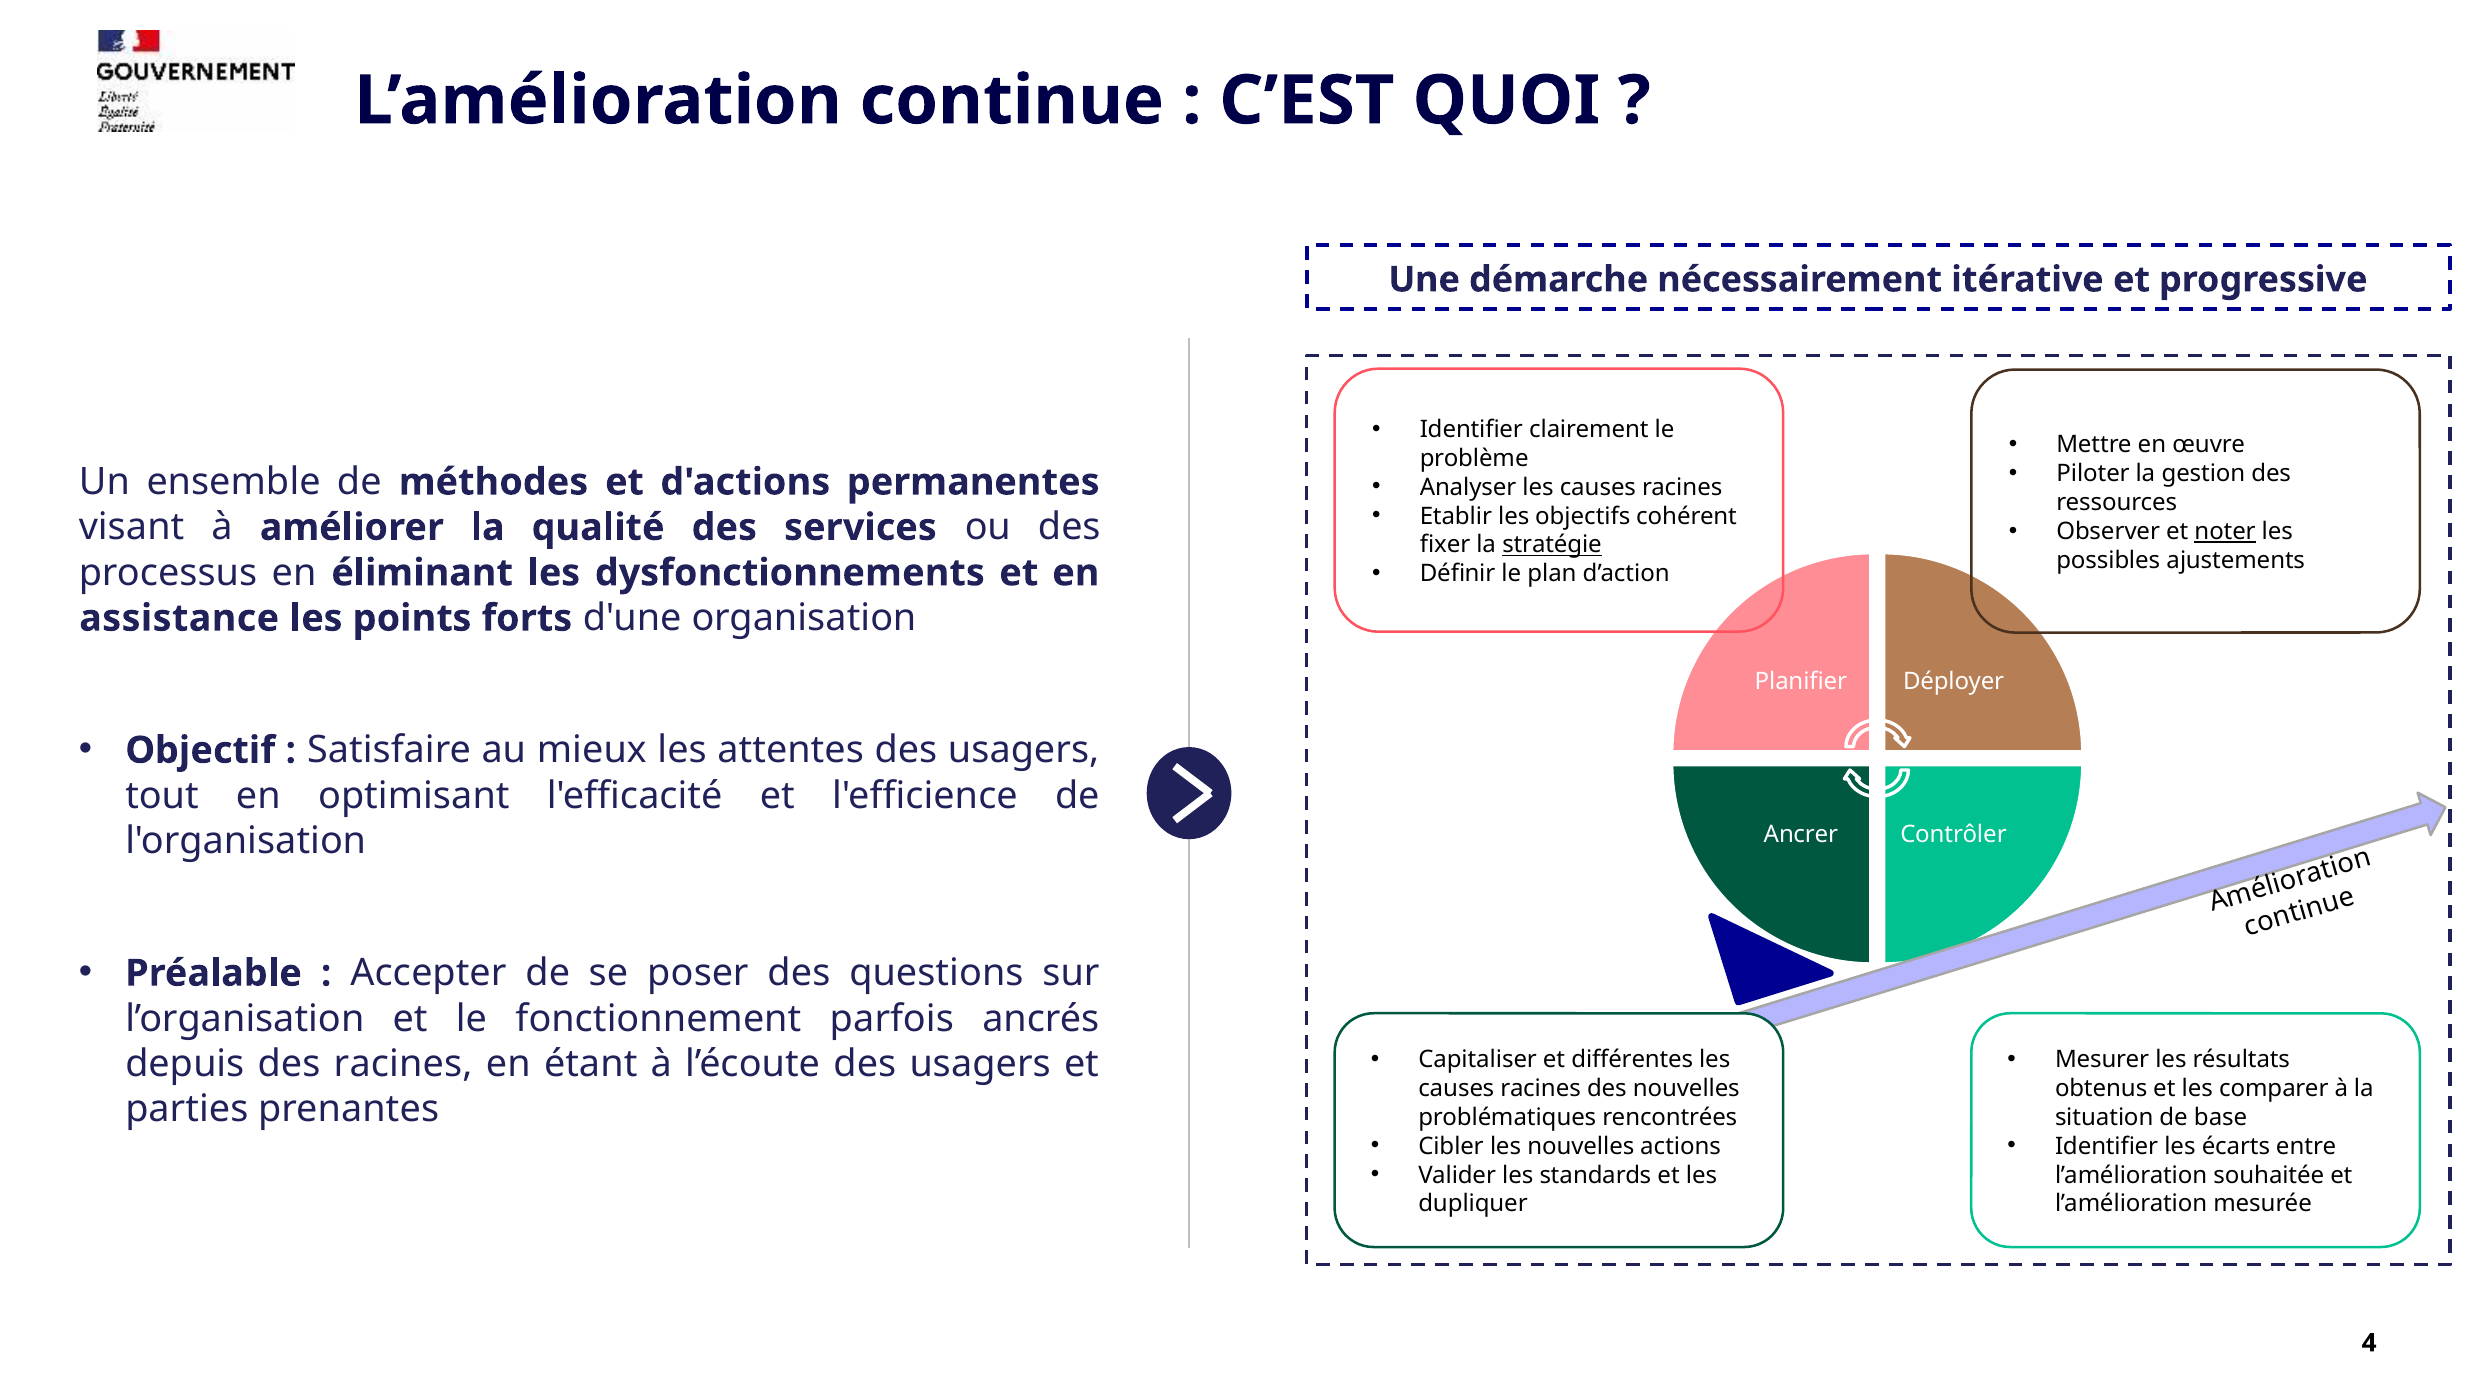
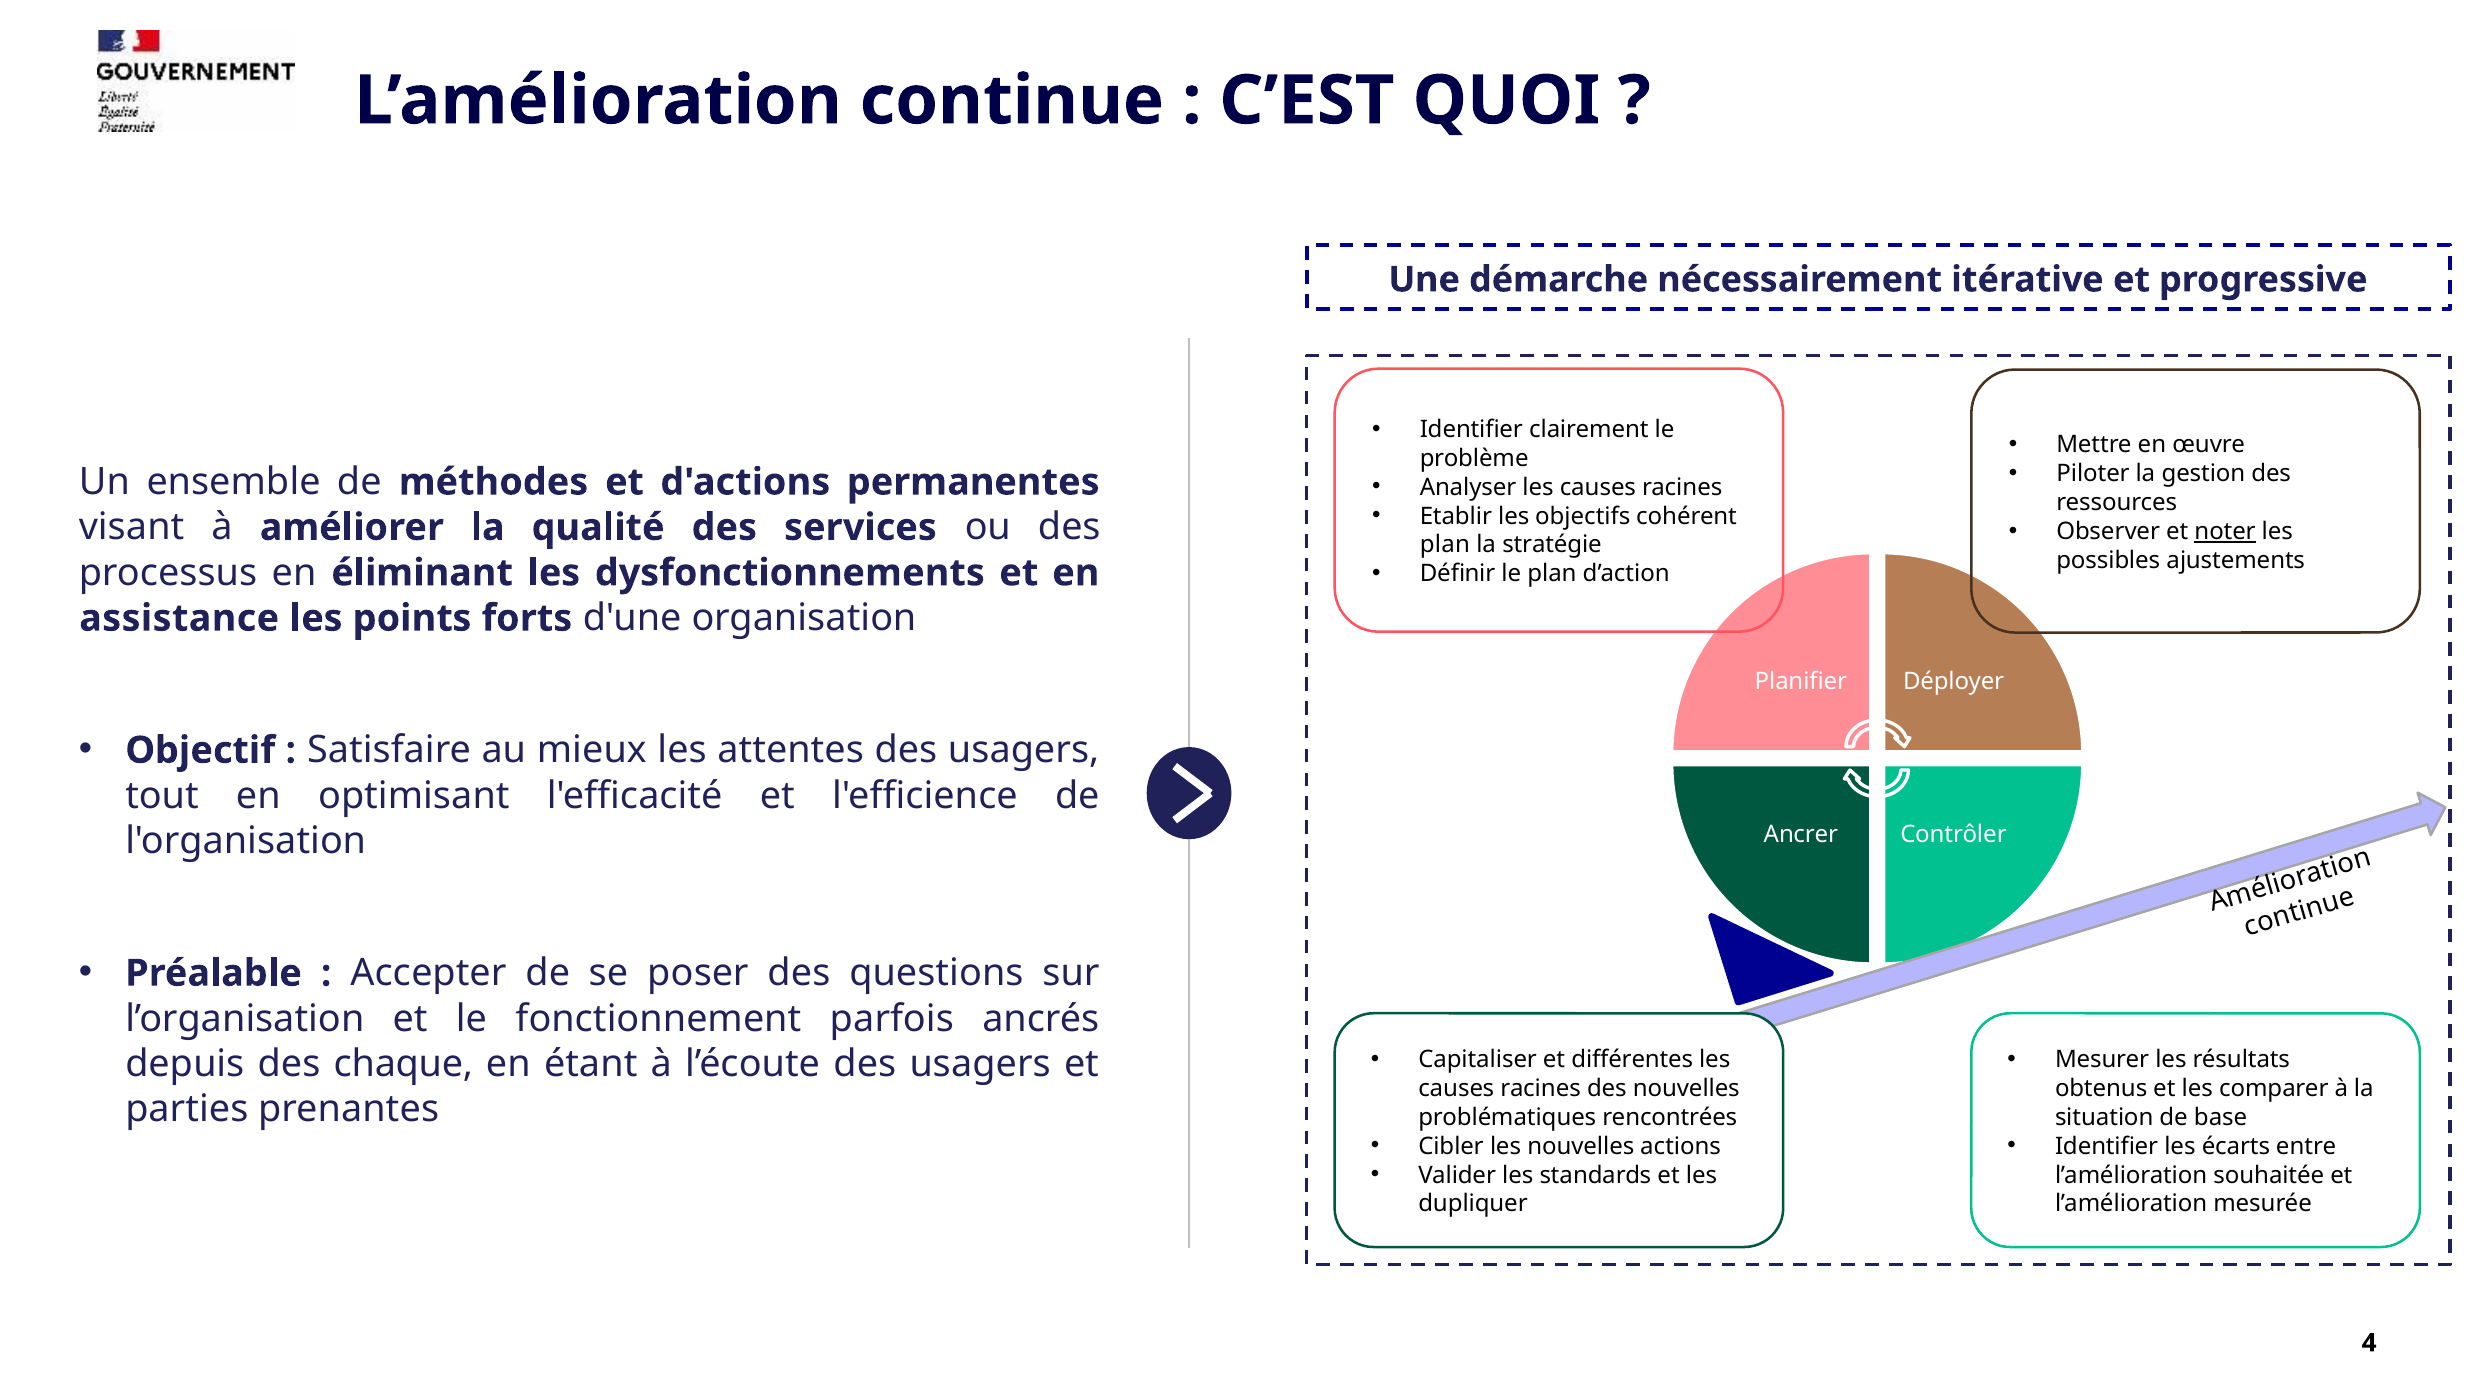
fixer at (1445, 545): fixer -> plan
stratégie underline: present -> none
des racines: racines -> chaque
